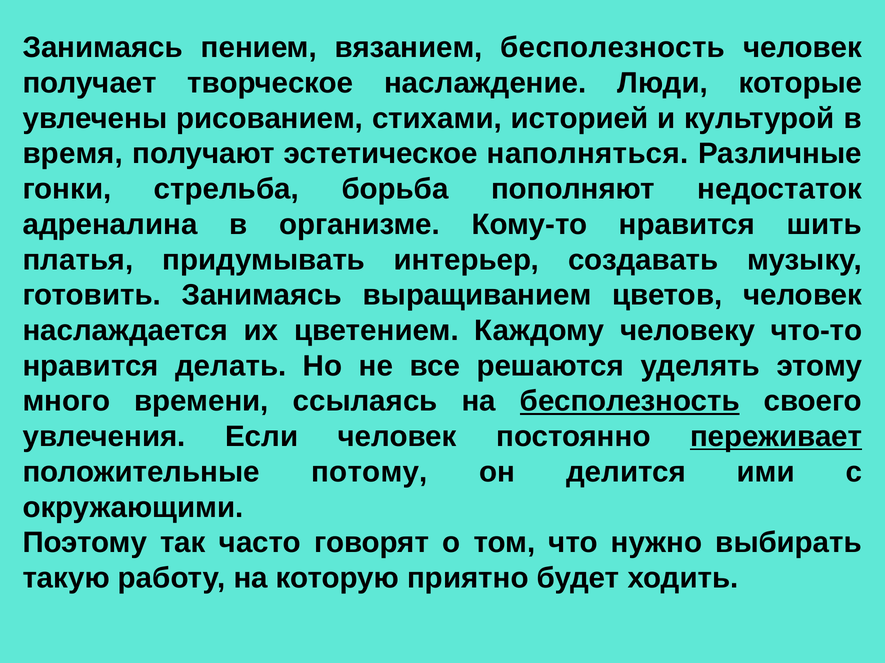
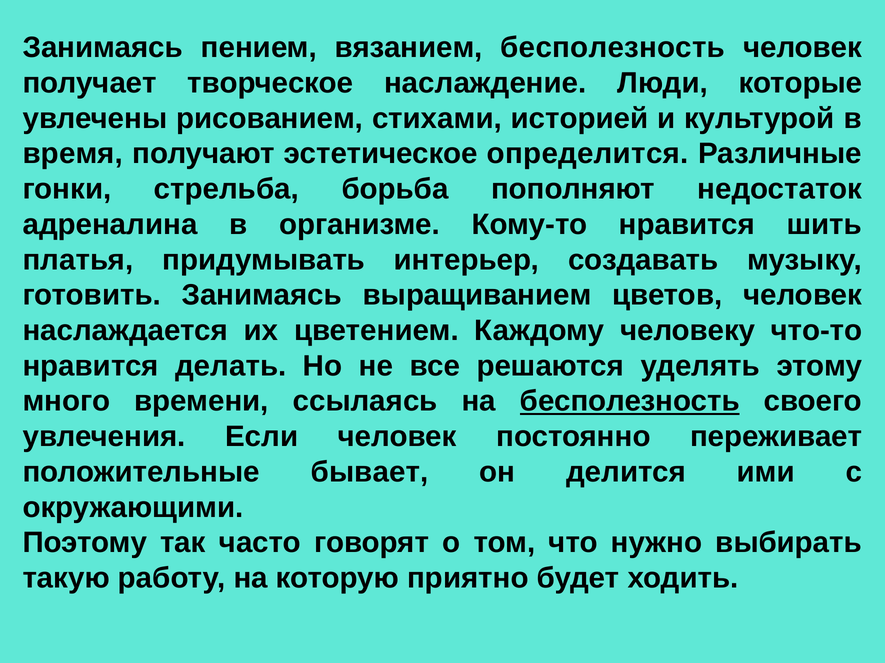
наполняться: наполняться -> определится
переживает underline: present -> none
потому: потому -> бывает
